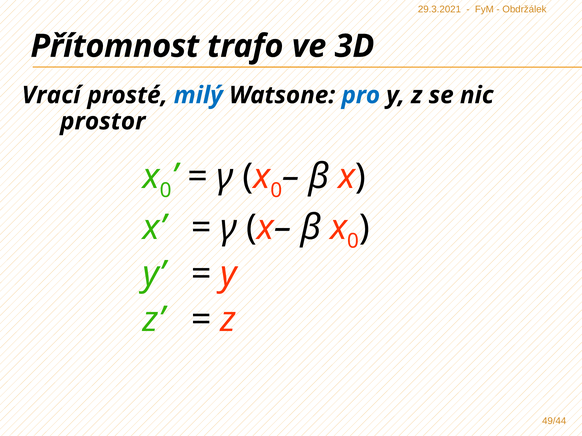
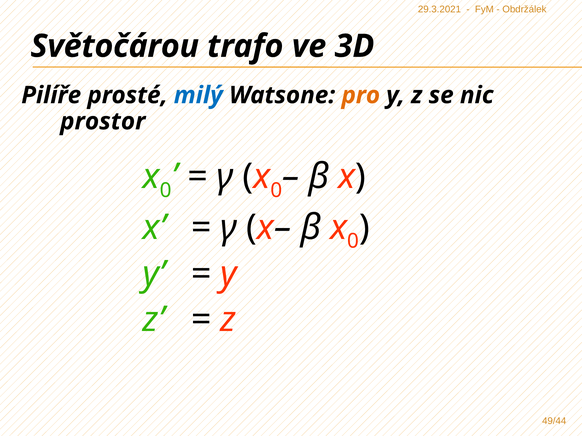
Přítomnost: Přítomnost -> Světočárou
Vrací: Vrací -> Pilíře
pro colour: blue -> orange
